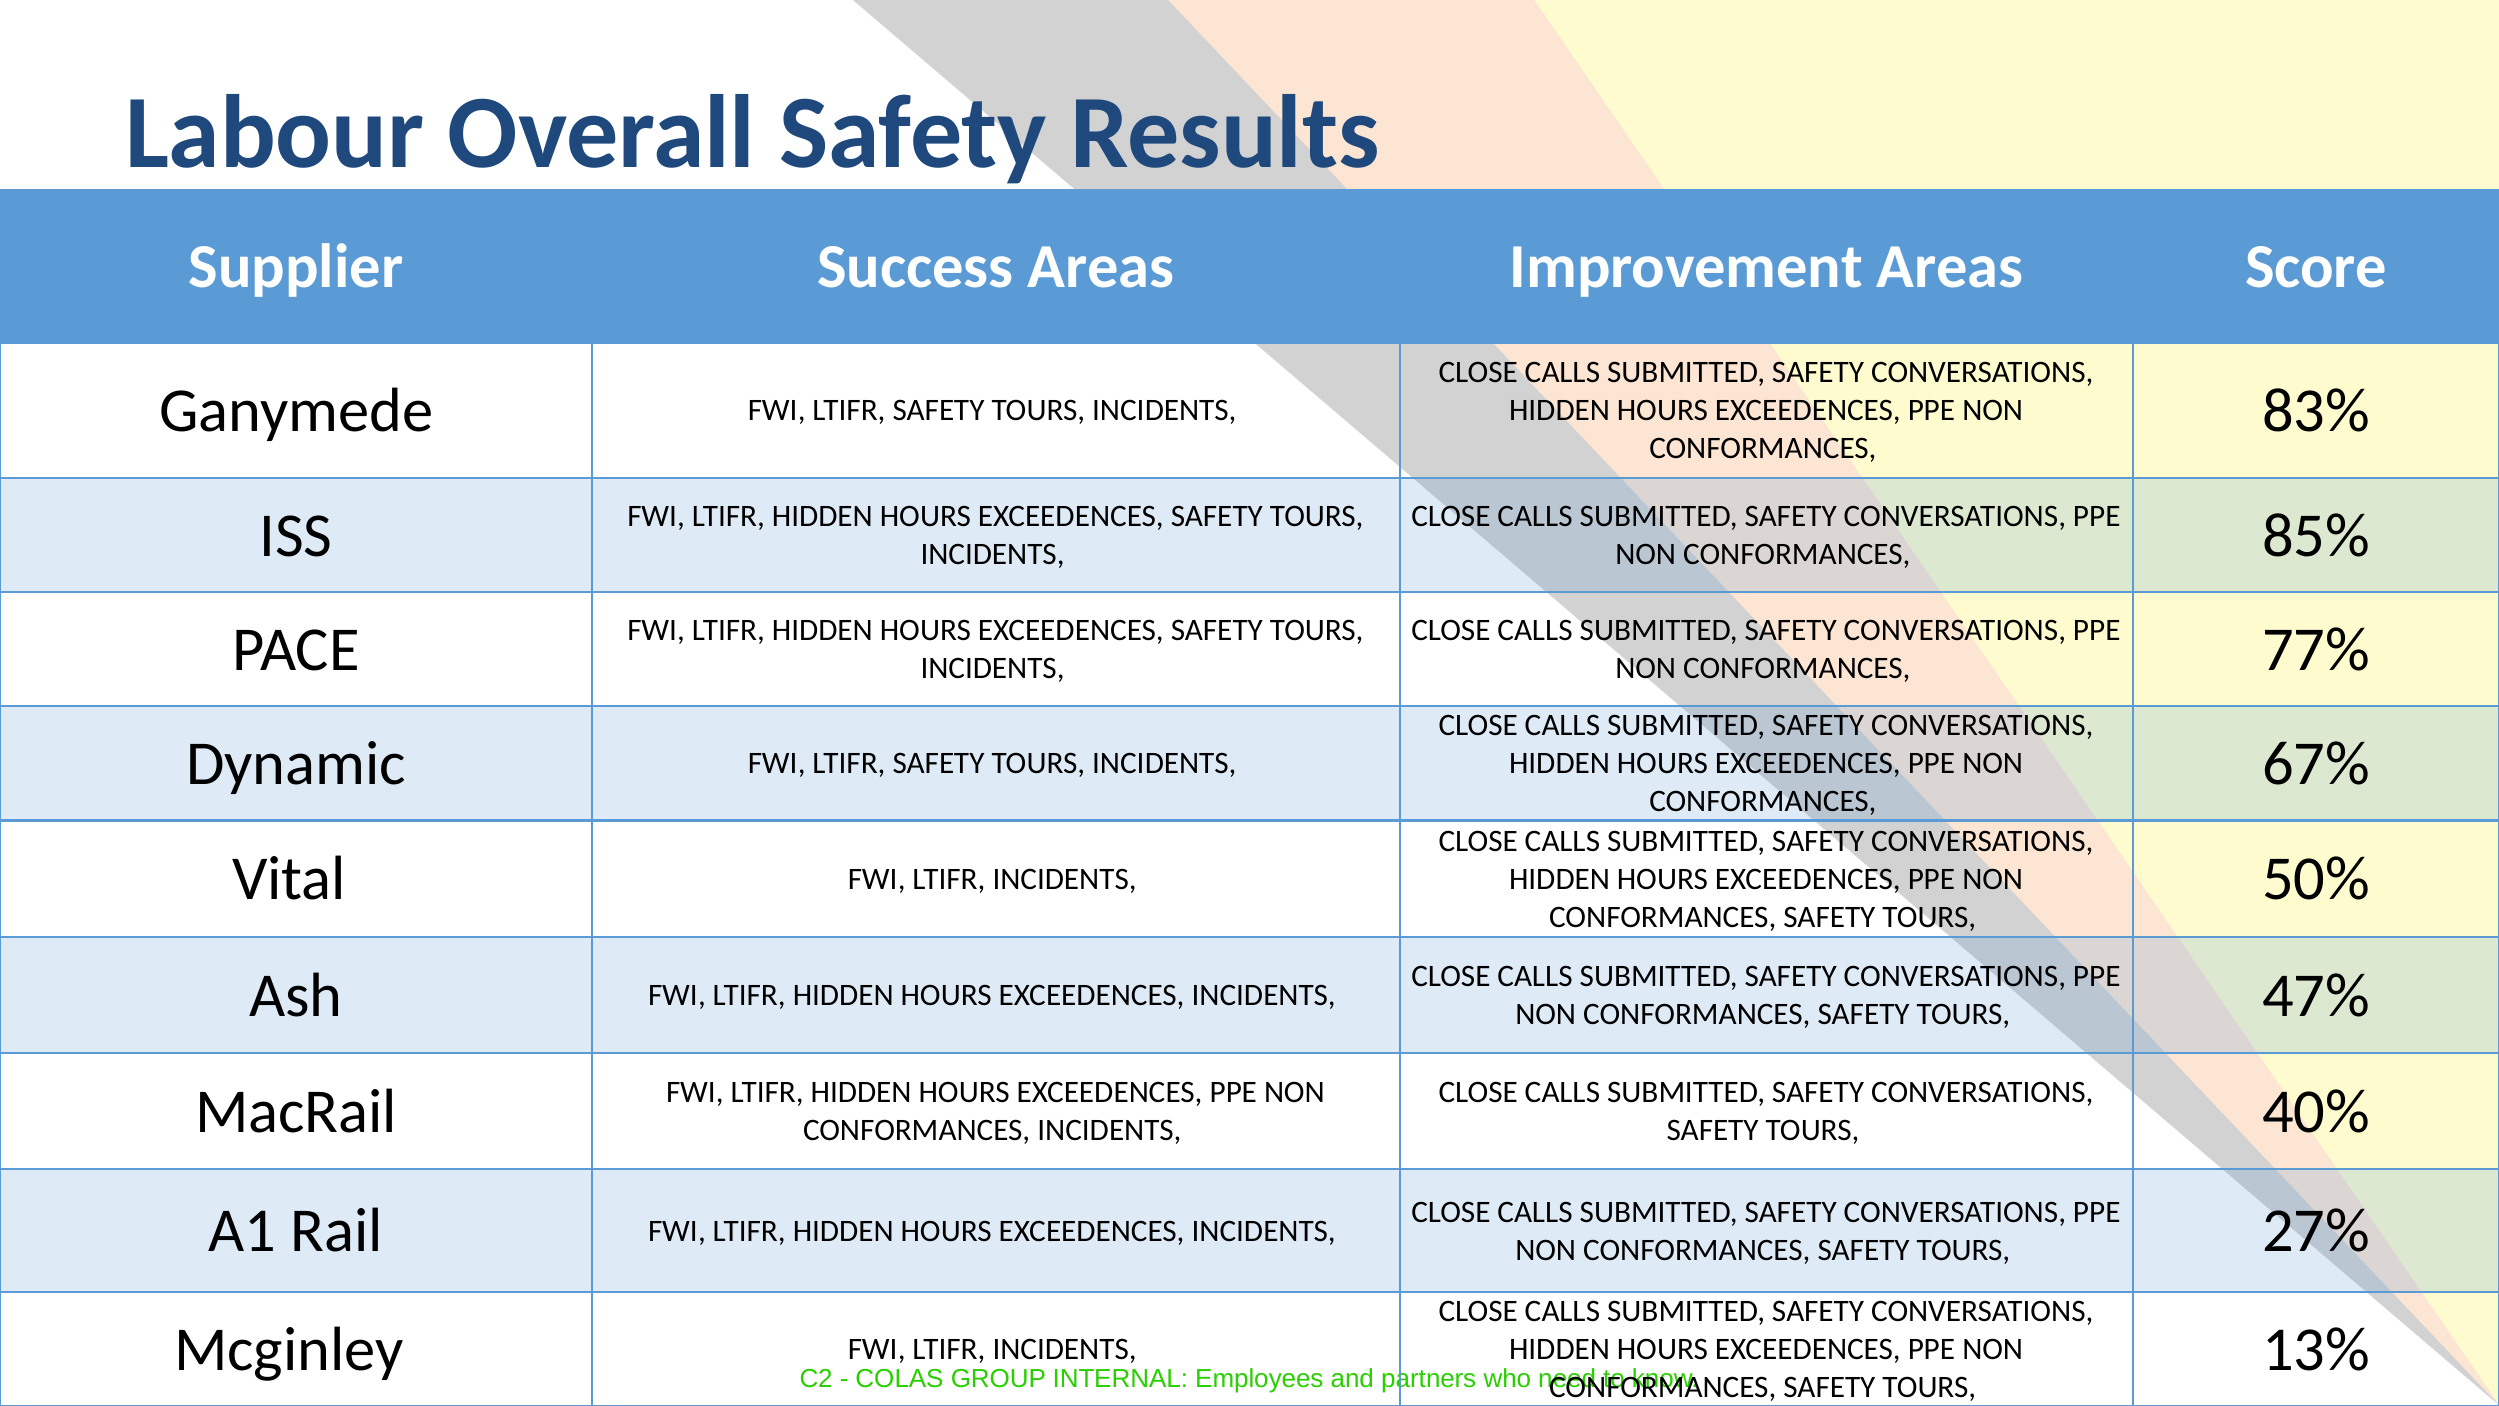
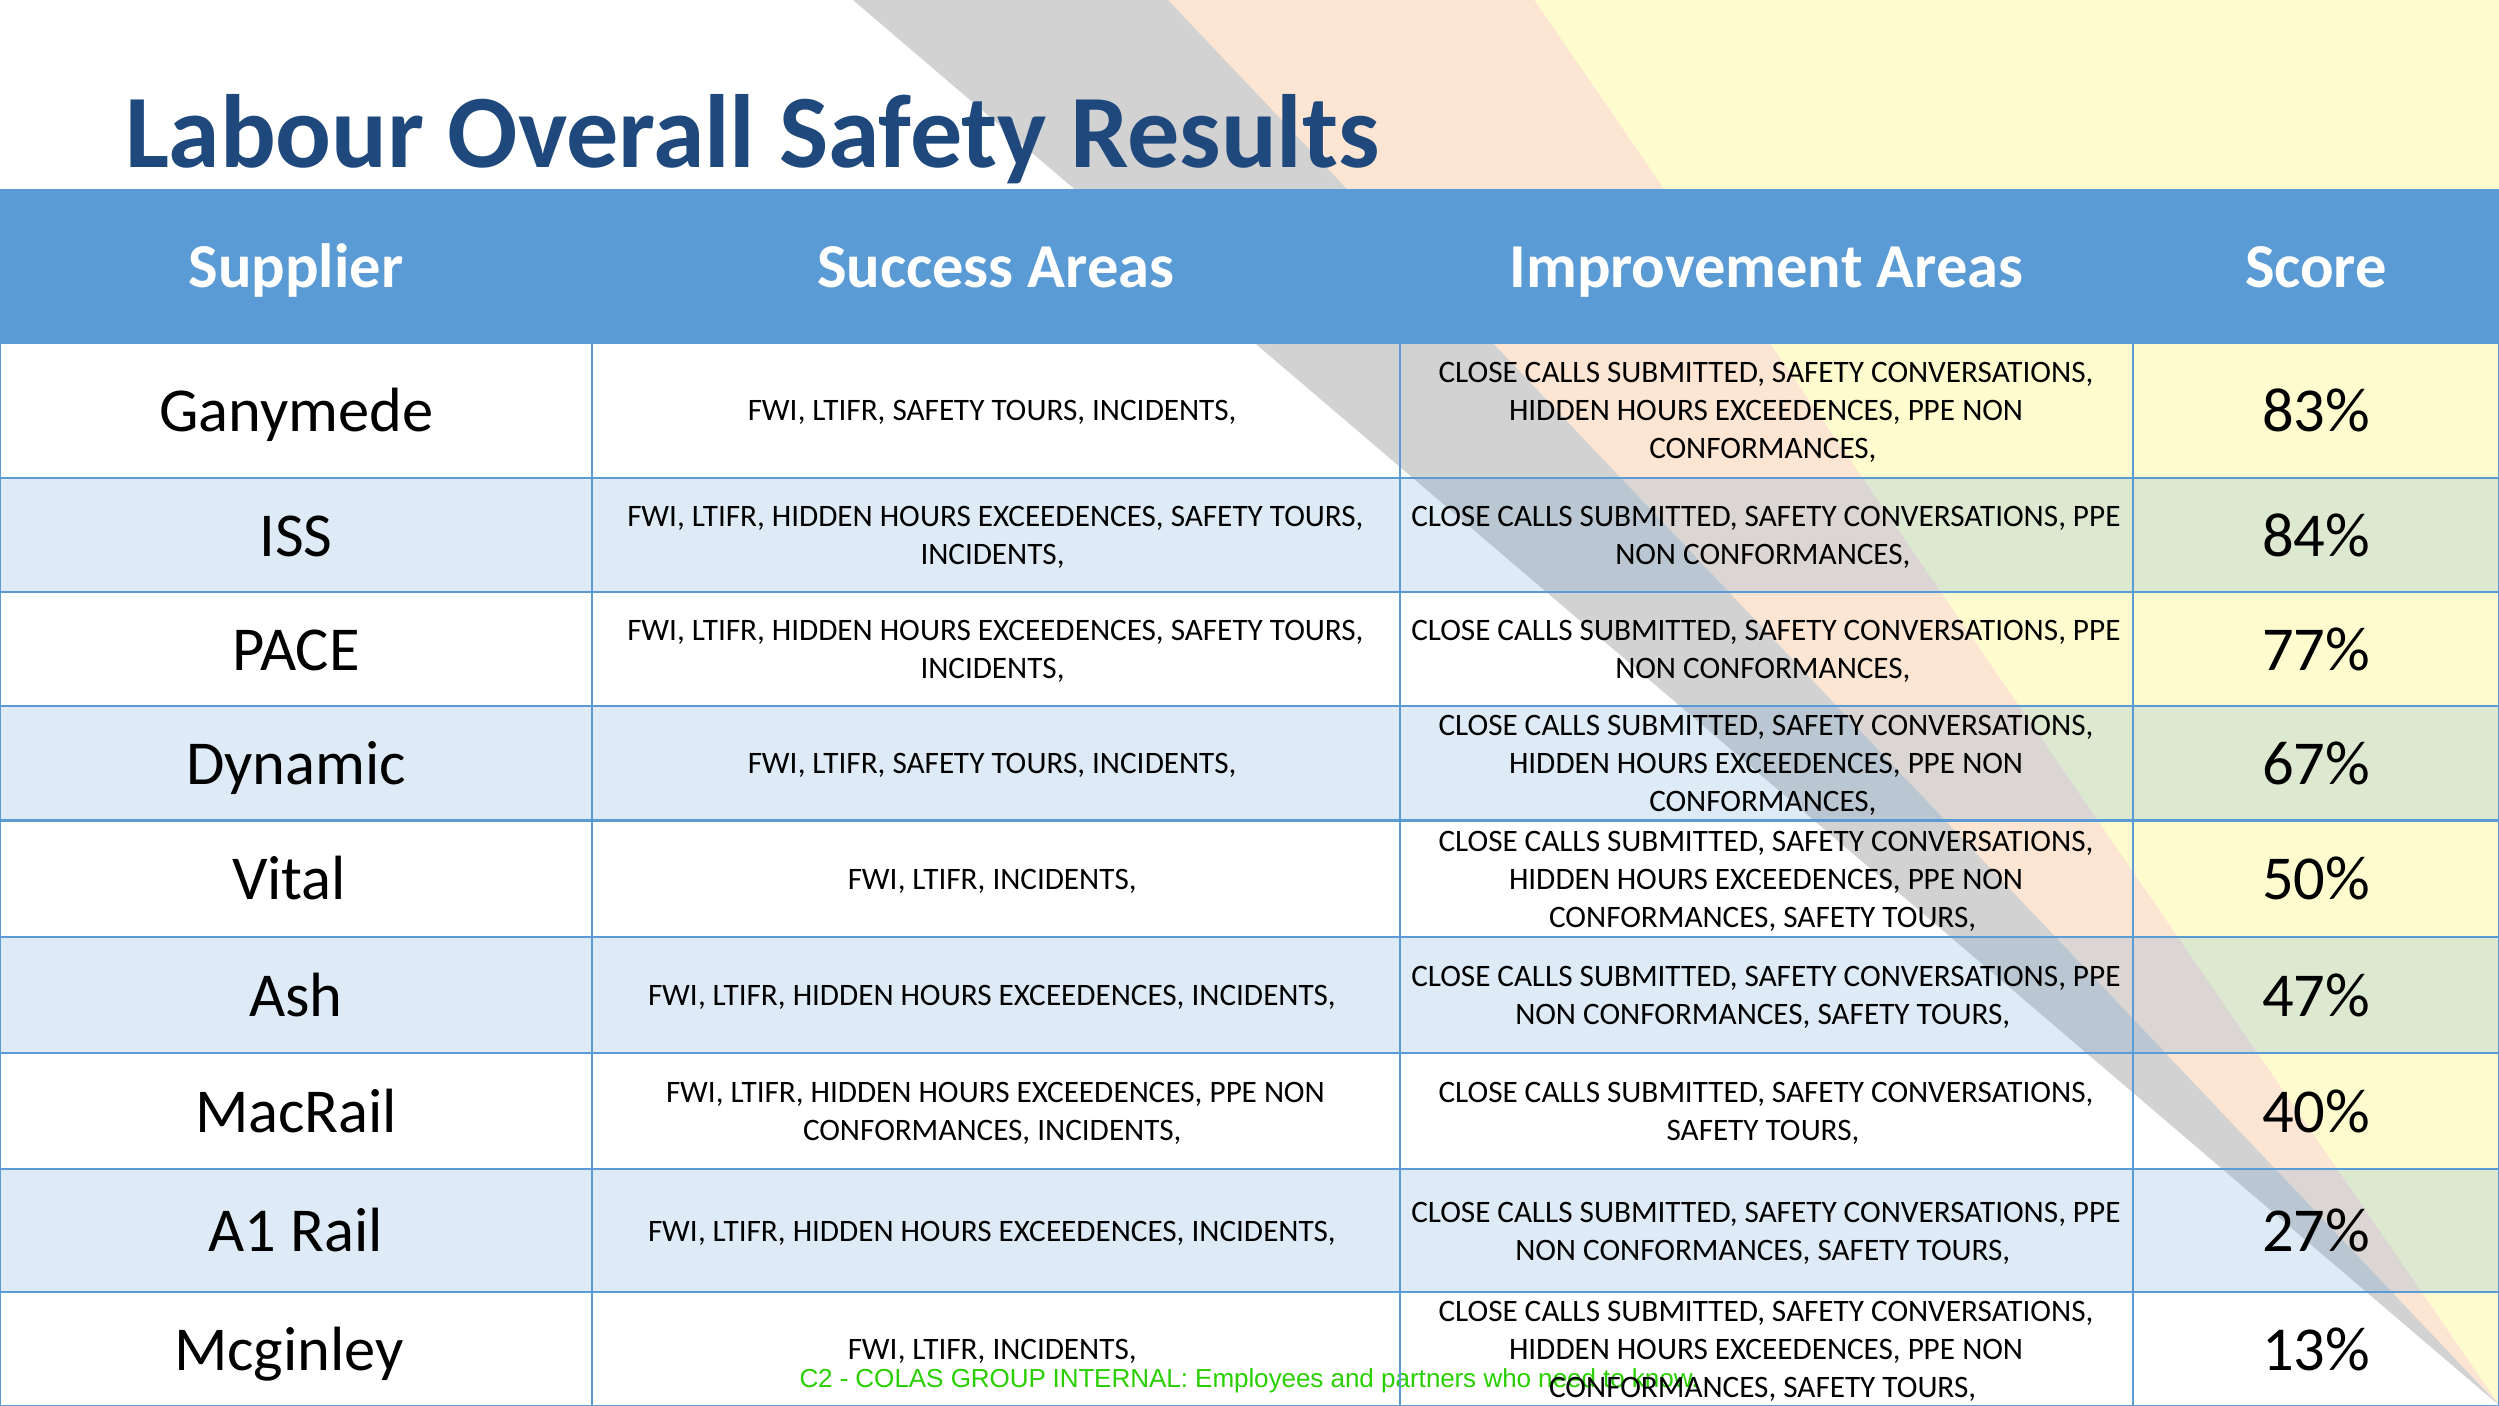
85%: 85% -> 84%
